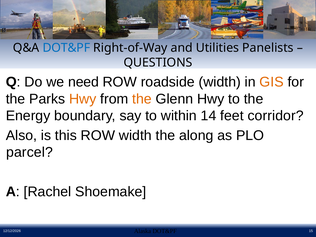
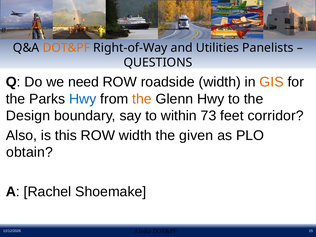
DOT&PF at (66, 48) colour: blue -> orange
Hwy at (83, 99) colour: orange -> blue
Energy: Energy -> Design
14: 14 -> 73
along: along -> given
parcel: parcel -> obtain
